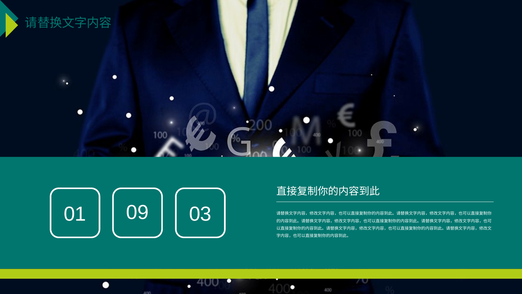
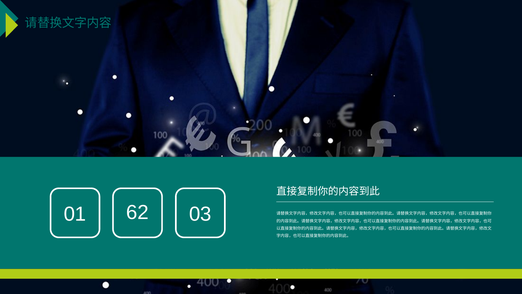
09: 09 -> 62
